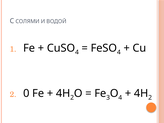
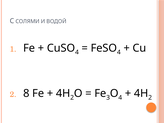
0: 0 -> 8
